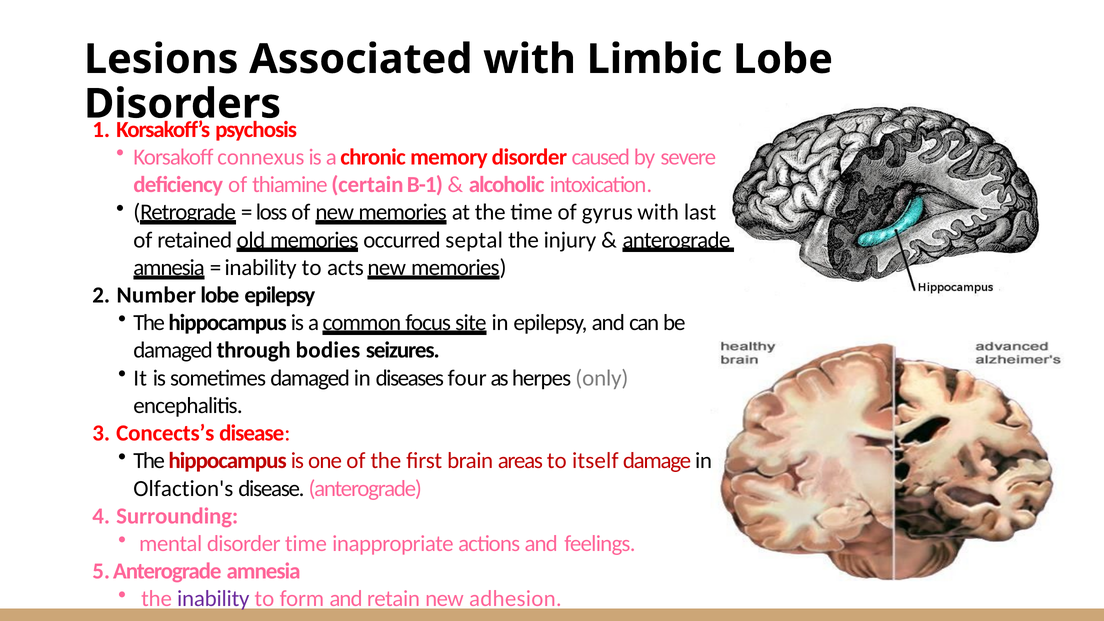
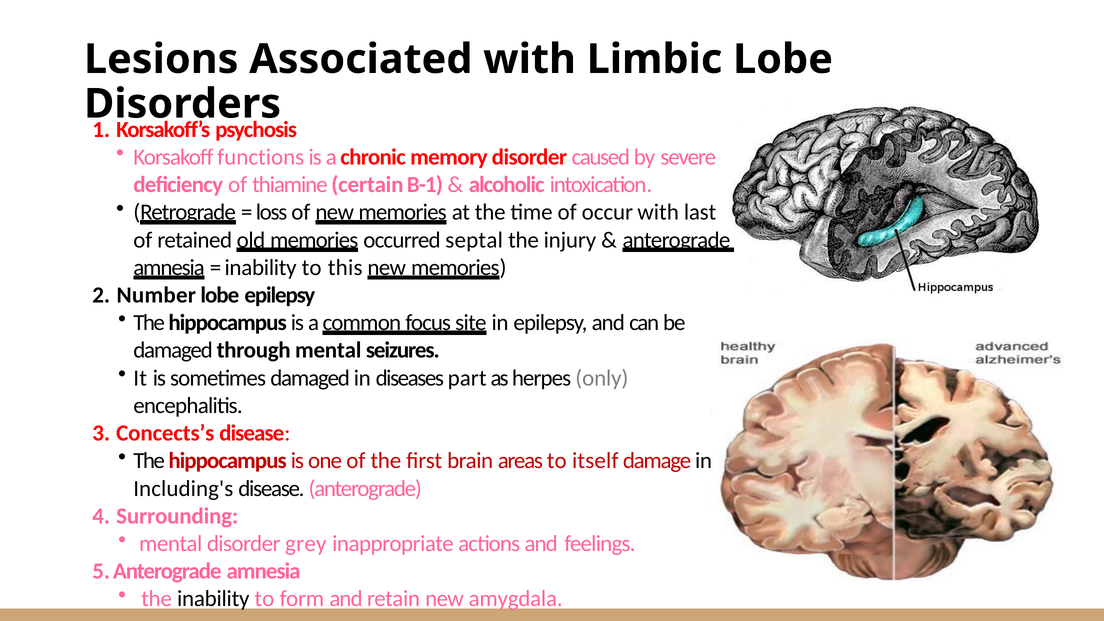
connexus: connexus -> functions
gyrus: gyrus -> occur
acts: acts -> this
through bodies: bodies -> mental
four: four -> part
Olfaction's: Olfaction's -> Including's
disorder time: time -> grey
inability at (213, 599) colour: purple -> black
adhesion: adhesion -> amygdala
